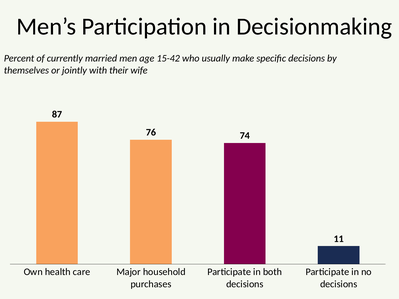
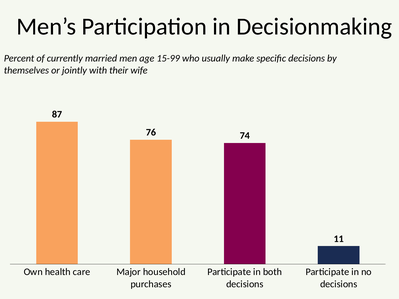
15-42: 15-42 -> 15-99
